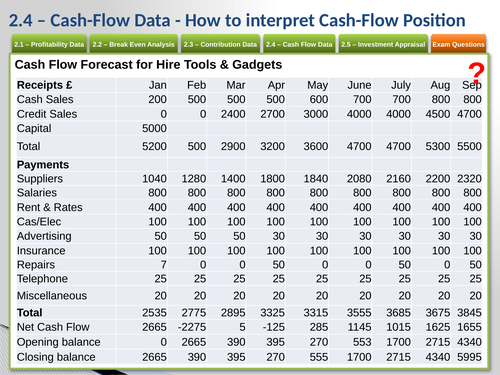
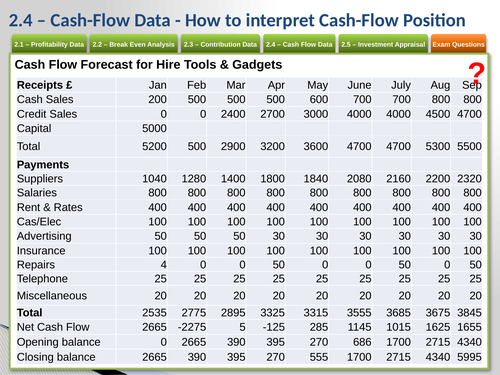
7: 7 -> 4
553: 553 -> 686
